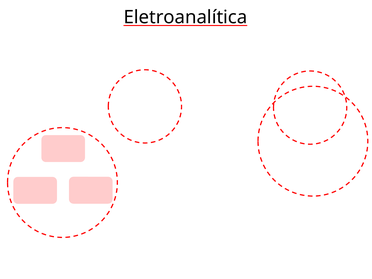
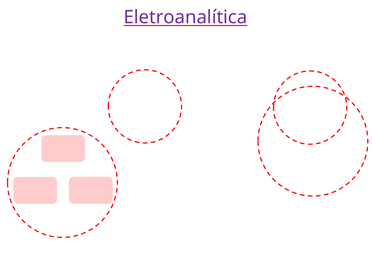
Eletroanalítica colour: black -> purple
